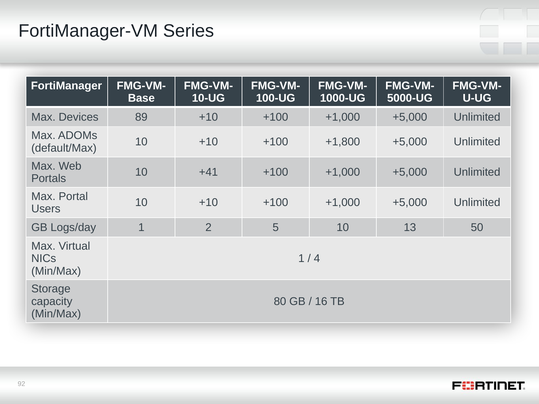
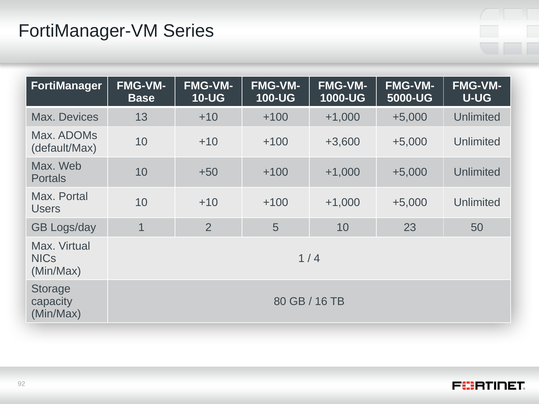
89: 89 -> 13
+1,800: +1,800 -> +3,600
+41: +41 -> +50
13: 13 -> 23
